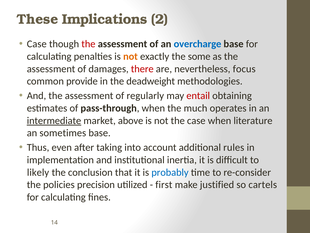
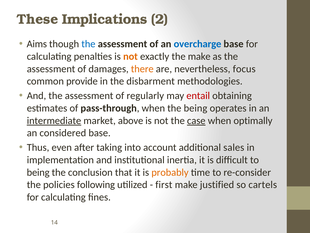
Case at (37, 44): Case -> Aims
the at (88, 44) colour: red -> blue
the some: some -> make
there colour: red -> orange
deadweight: deadweight -> disbarment
the much: much -> being
case at (196, 120) underline: none -> present
literature: literature -> optimally
sometimes: sometimes -> considered
rules: rules -> sales
likely at (38, 172): likely -> being
probably colour: blue -> orange
precision: precision -> following
